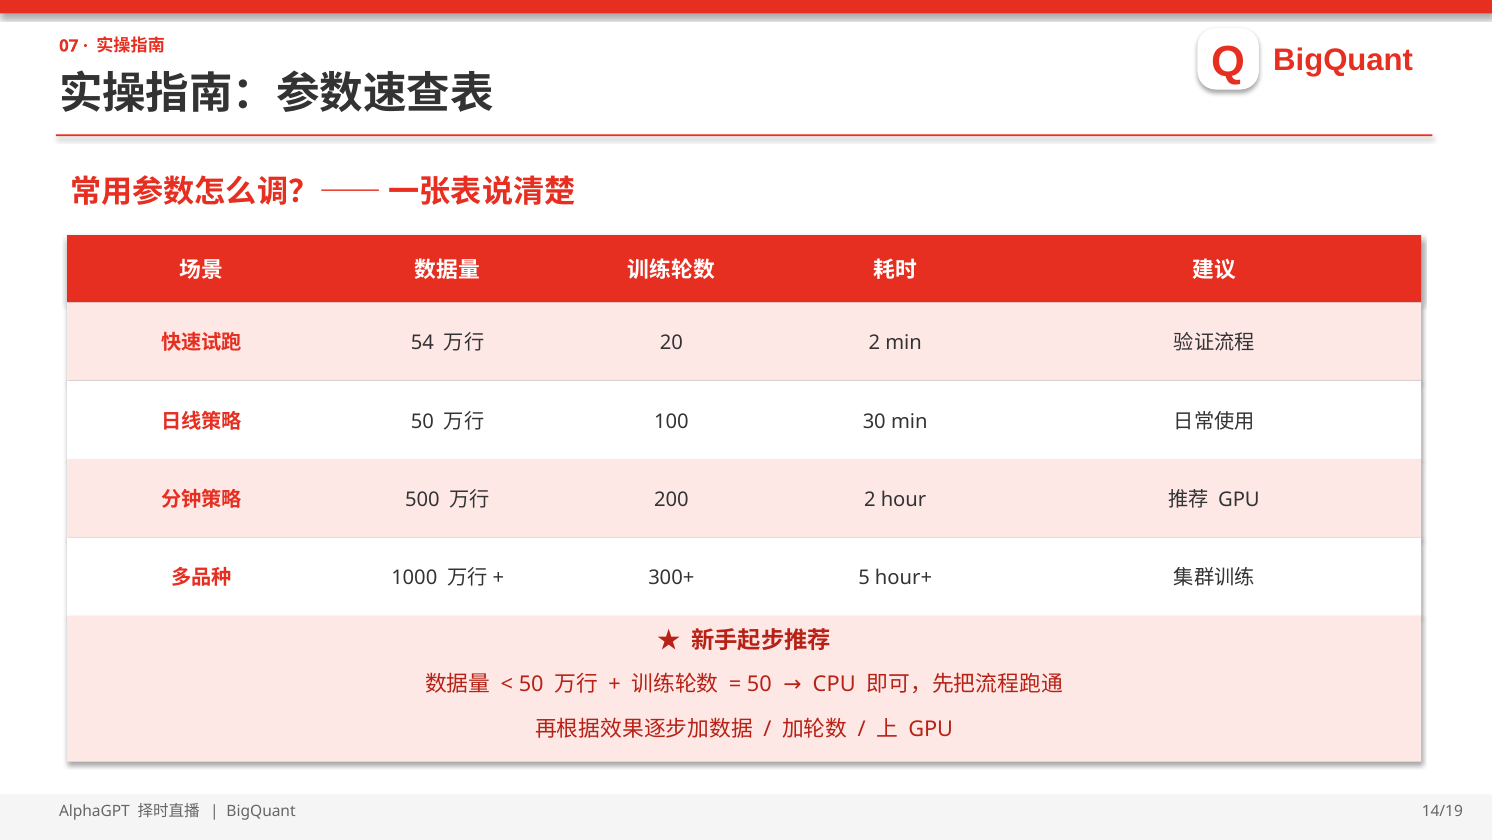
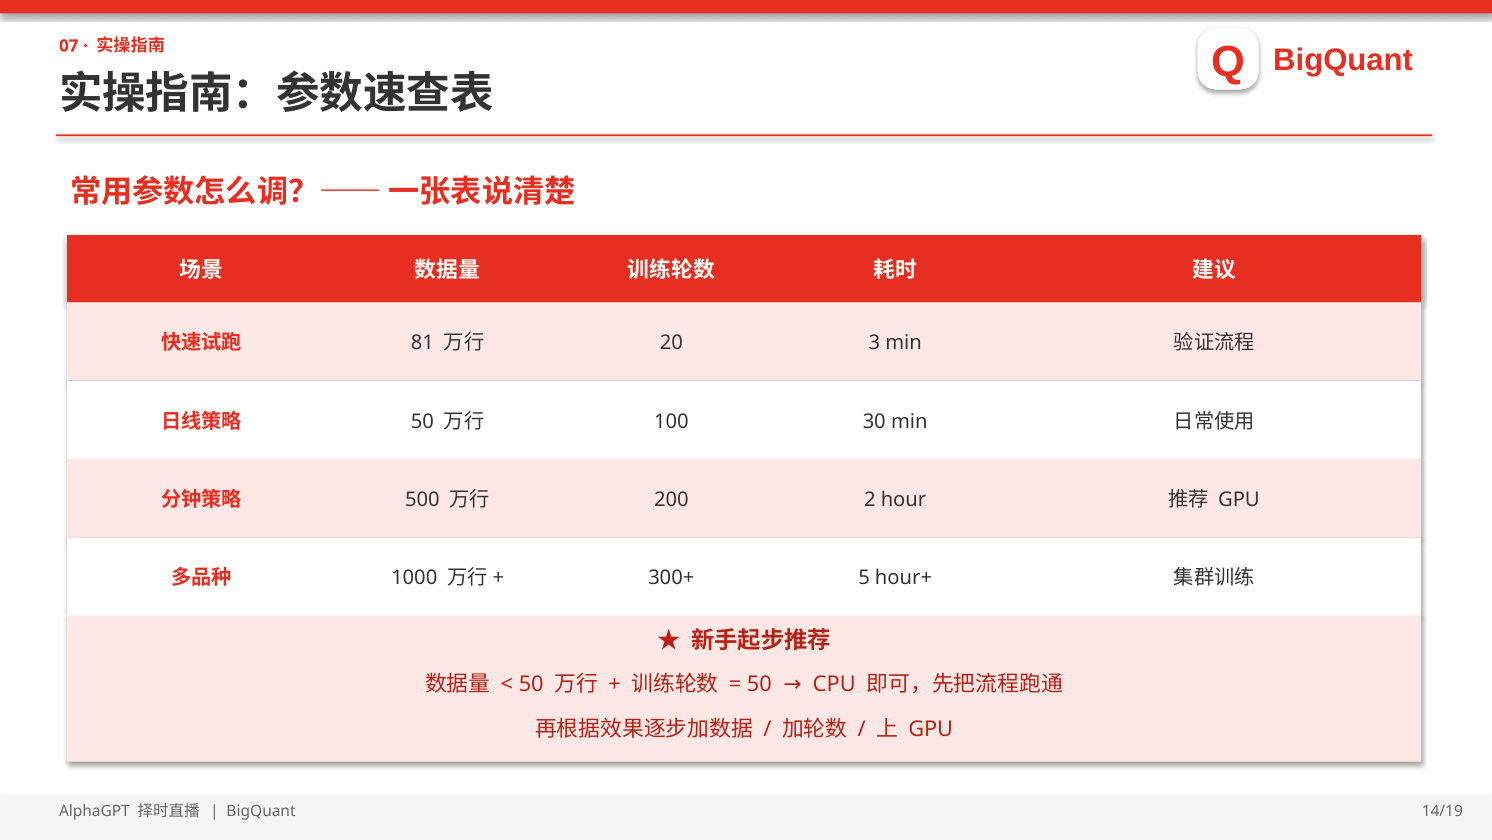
54: 54 -> 81
20 2: 2 -> 3
